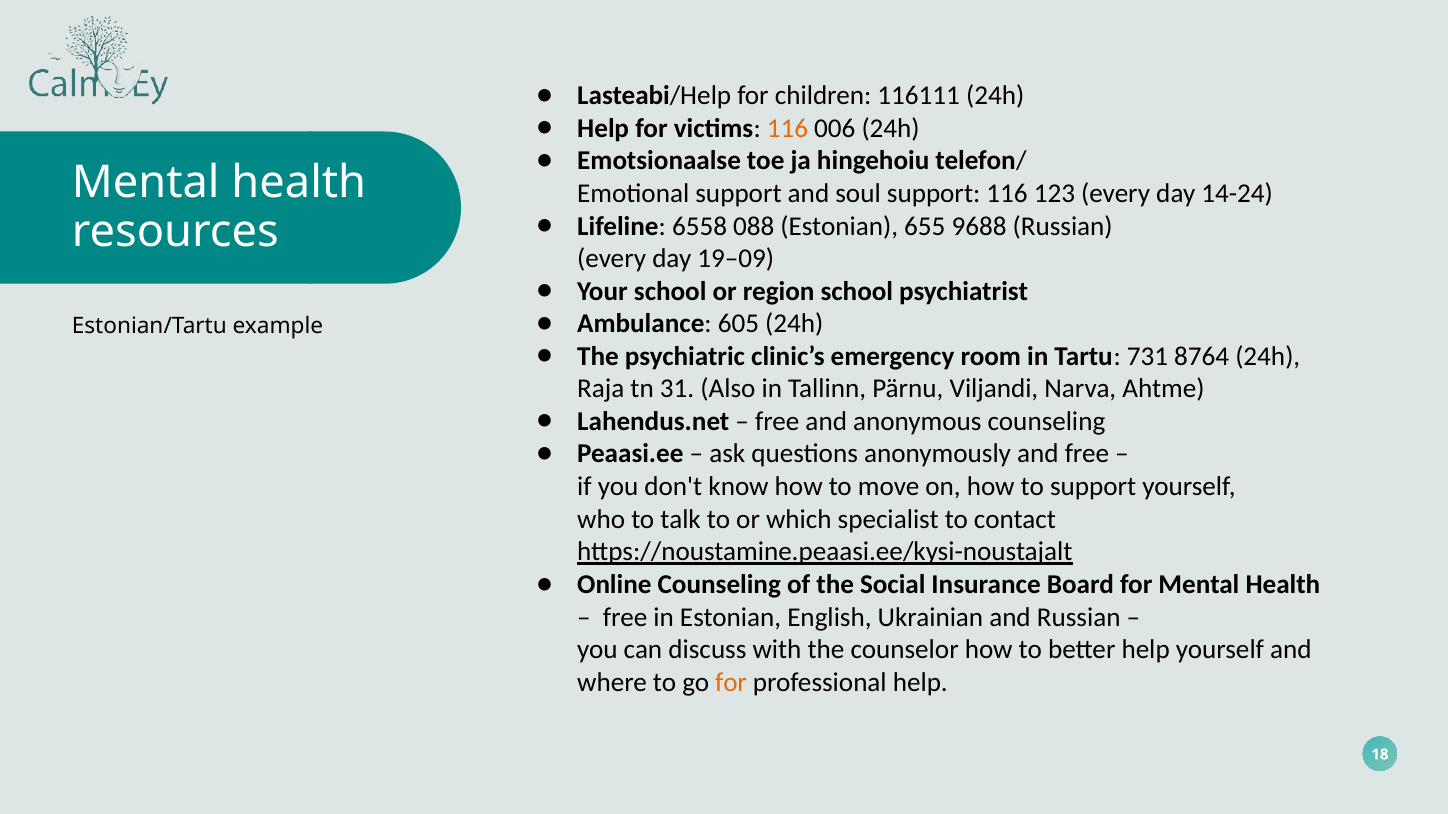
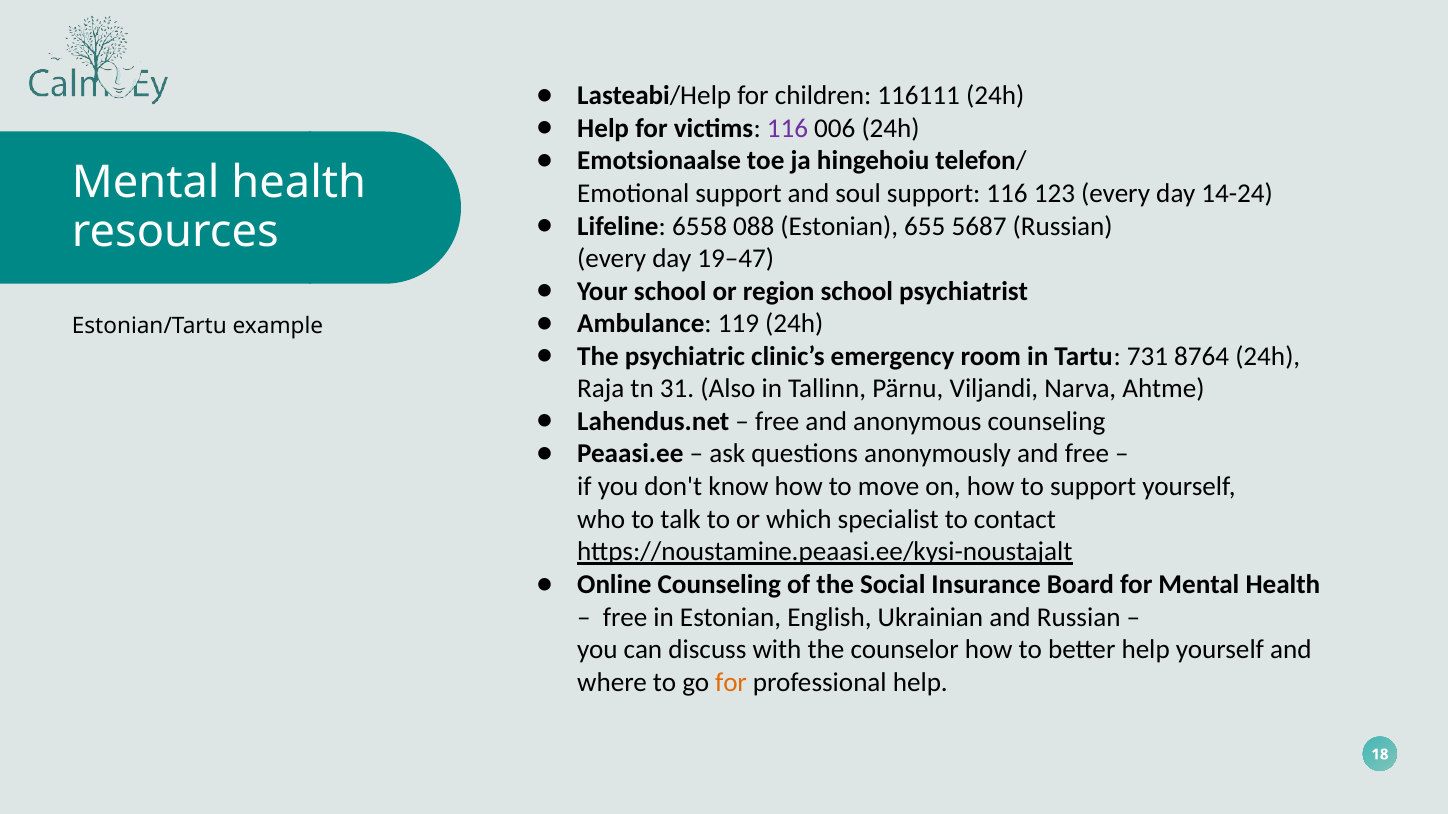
116 at (787, 128) colour: orange -> purple
9688: 9688 -> 5687
19–09: 19–09 -> 19–47
605: 605 -> 119
